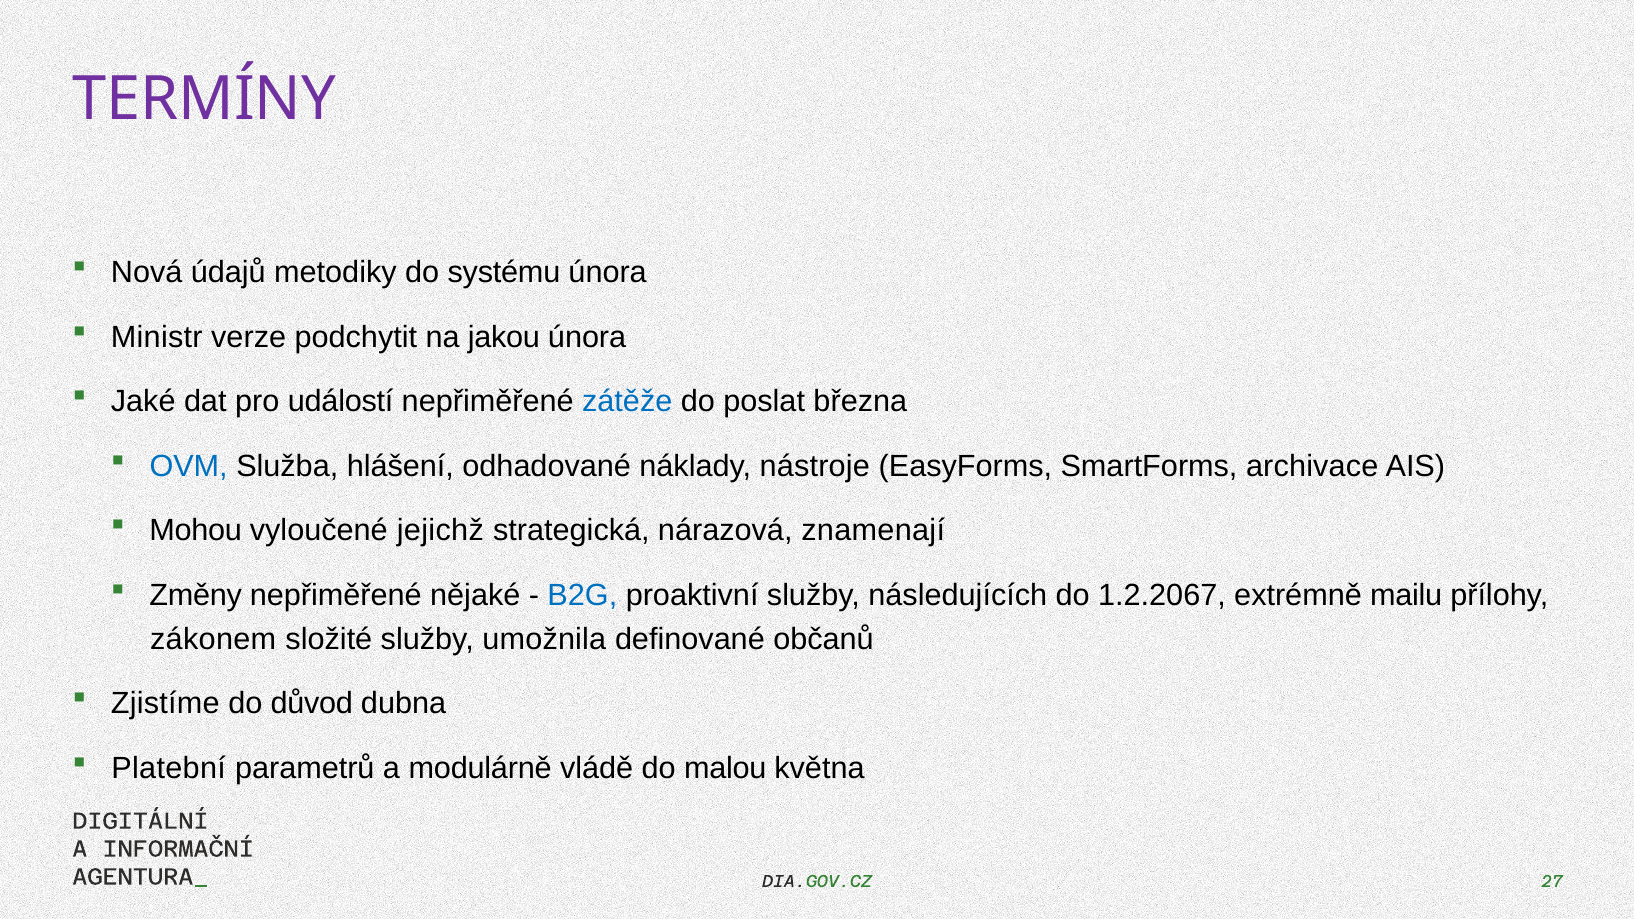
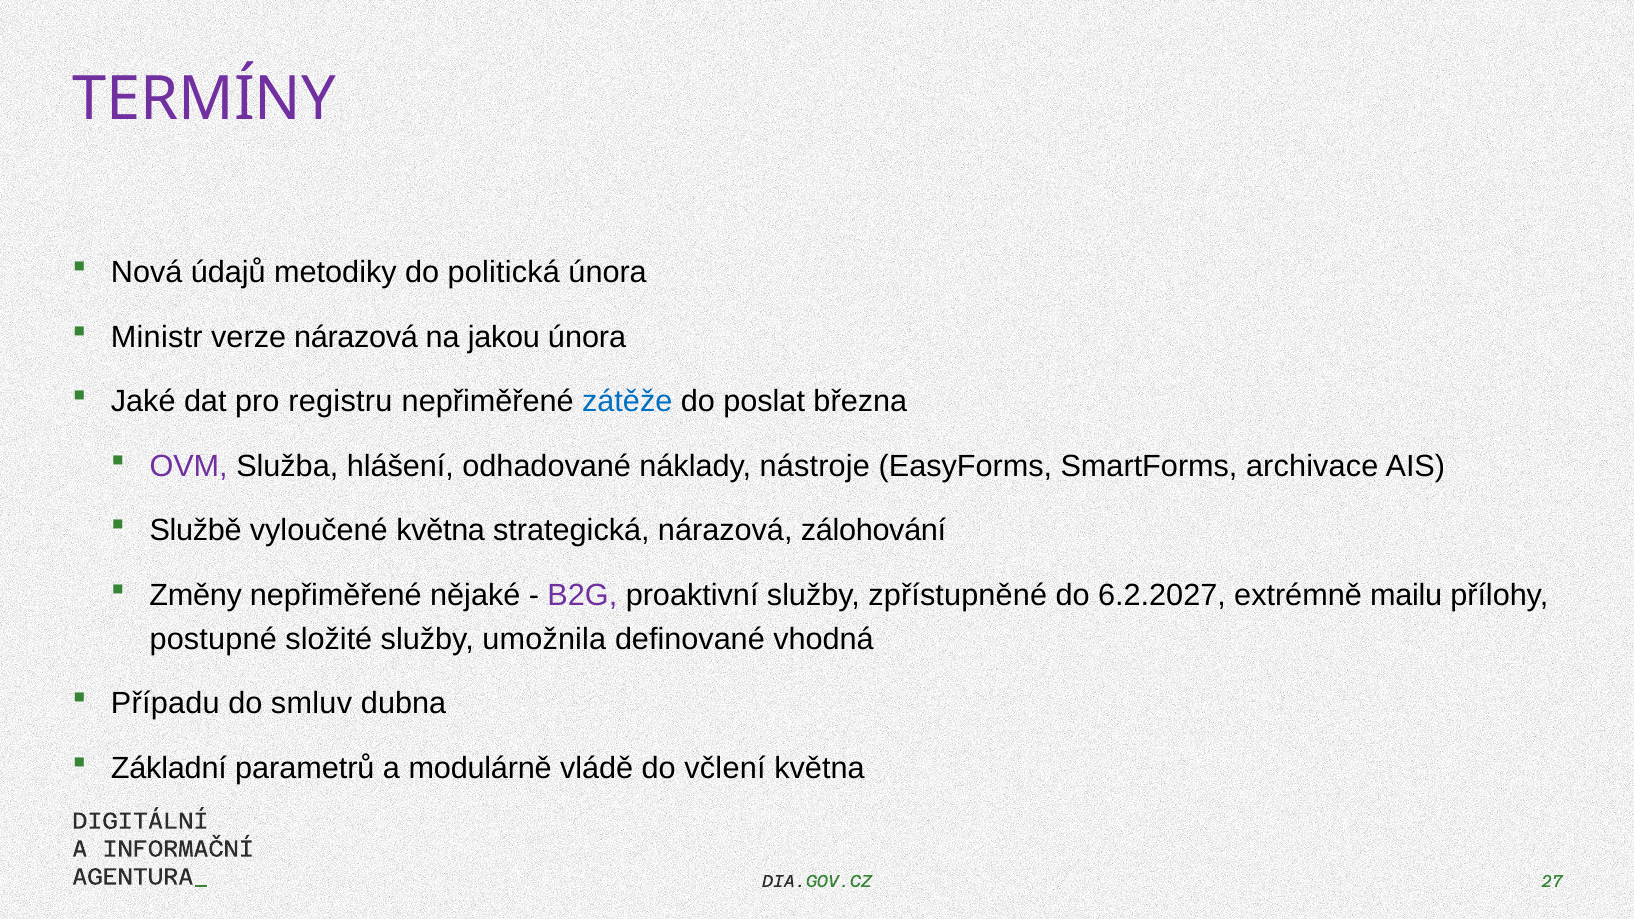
systému: systému -> politická
verze podchytit: podchytit -> nárazová
událostí: událostí -> registru
OVM colour: blue -> purple
Mohou: Mohou -> Službě
vyloučené jejichž: jejichž -> května
znamenají: znamenají -> zálohování
B2G colour: blue -> purple
následujících: následujících -> zpřístupněné
1.2.2067: 1.2.2067 -> 6.2.2027
zákonem: zákonem -> postupné
občanů: občanů -> vhodná
Zjistíme: Zjistíme -> Případu
důvod: důvod -> smluv
Platební: Platební -> Základní
malou: malou -> včlení
